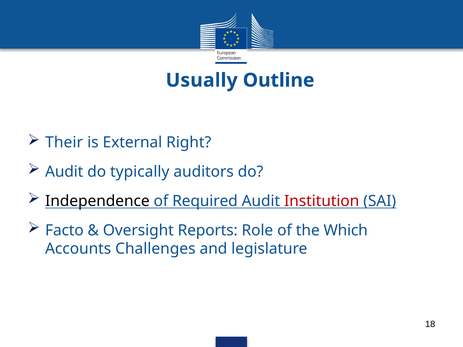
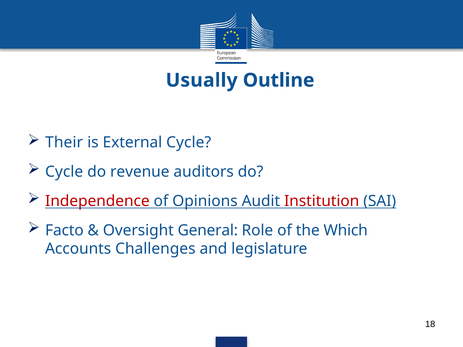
External Right: Right -> Cycle
Audit at (64, 172): Audit -> Cycle
typically: typically -> revenue
Independence colour: black -> red
Required: Required -> Opinions
Reports: Reports -> General
